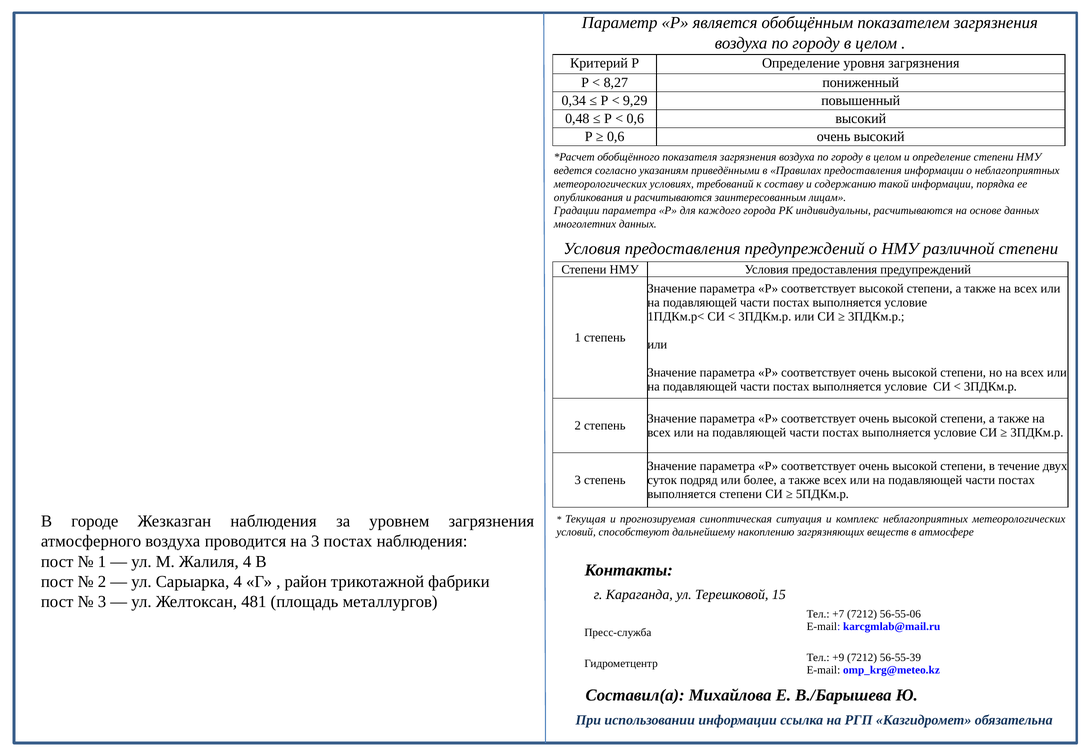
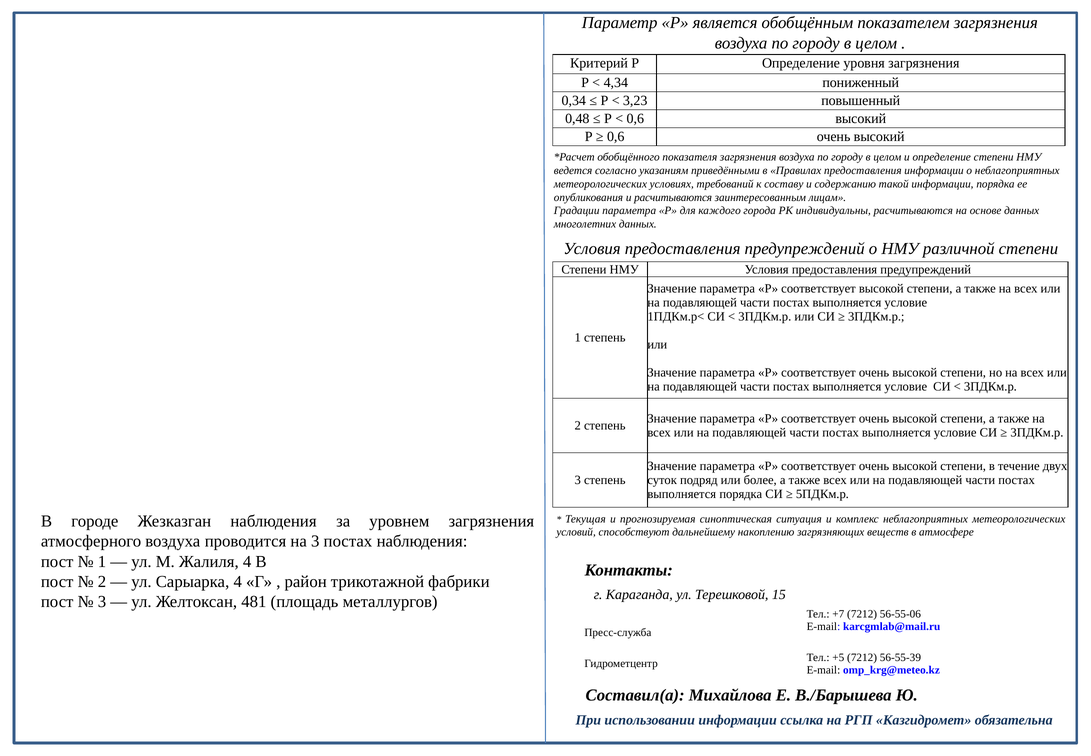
8,27: 8,27 -> 4,34
9,29: 9,29 -> 3,23
выполняется степени: степени -> порядка
+9: +9 -> +5
